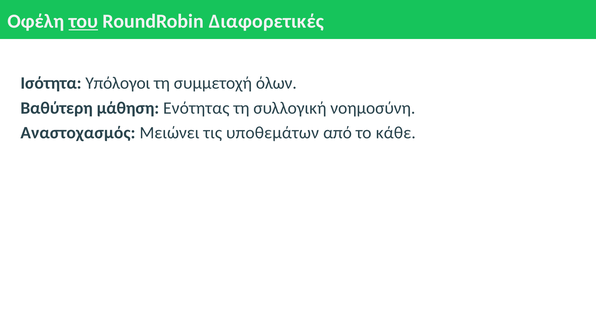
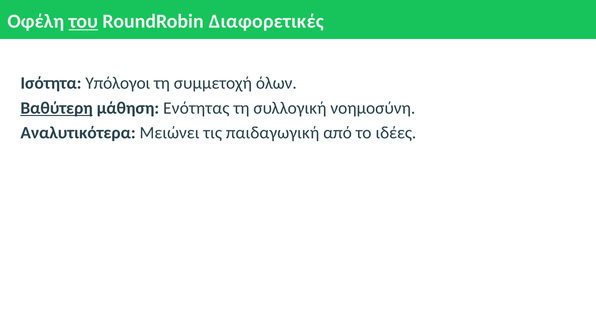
Βαθύτερη underline: none -> present
Αναστοχασμός: Αναστοχασμός -> Αναλυτικότερα
υποθεμάτων: υποθεμάτων -> παιδαγωγική
κάθε: κάθε -> ιδέες
